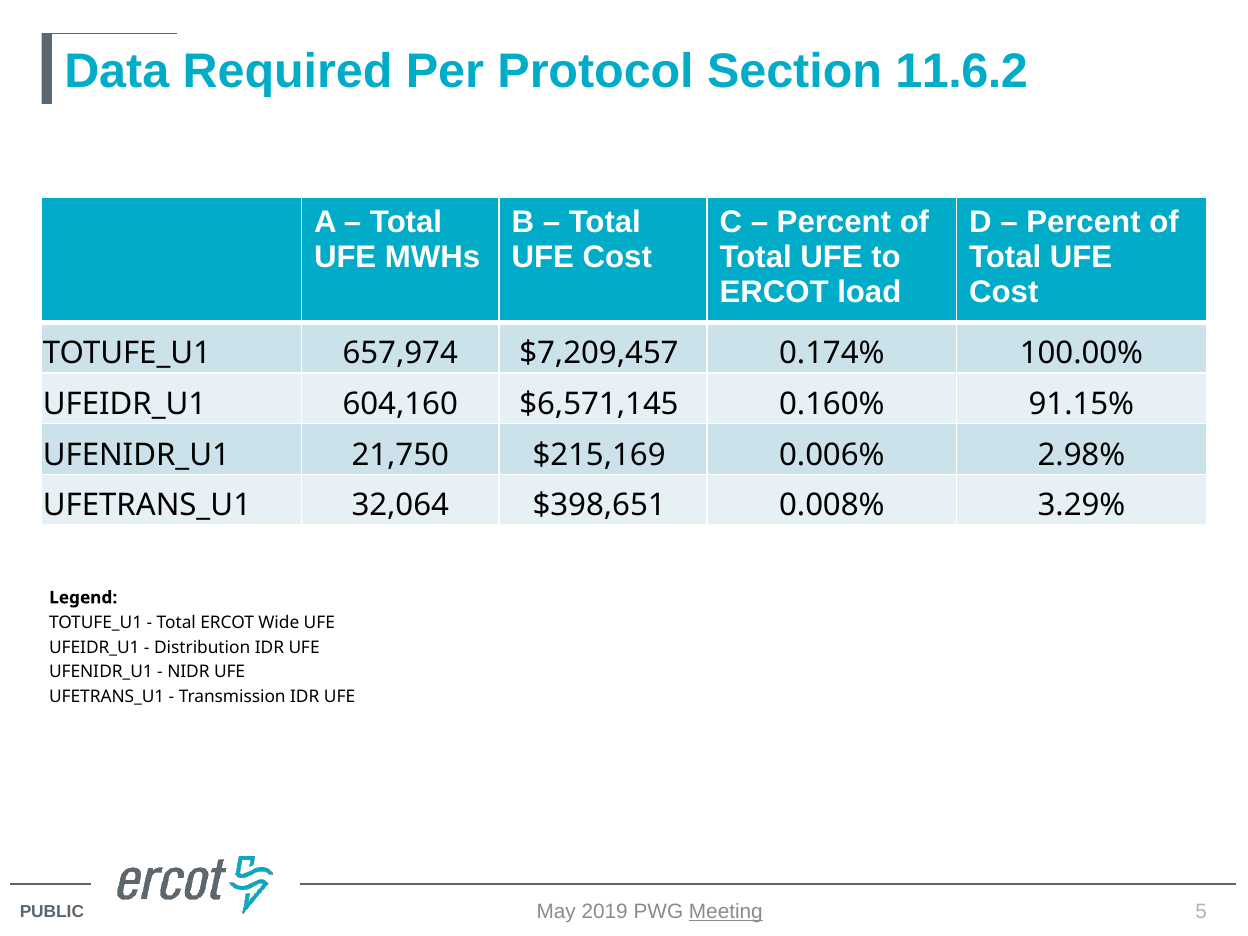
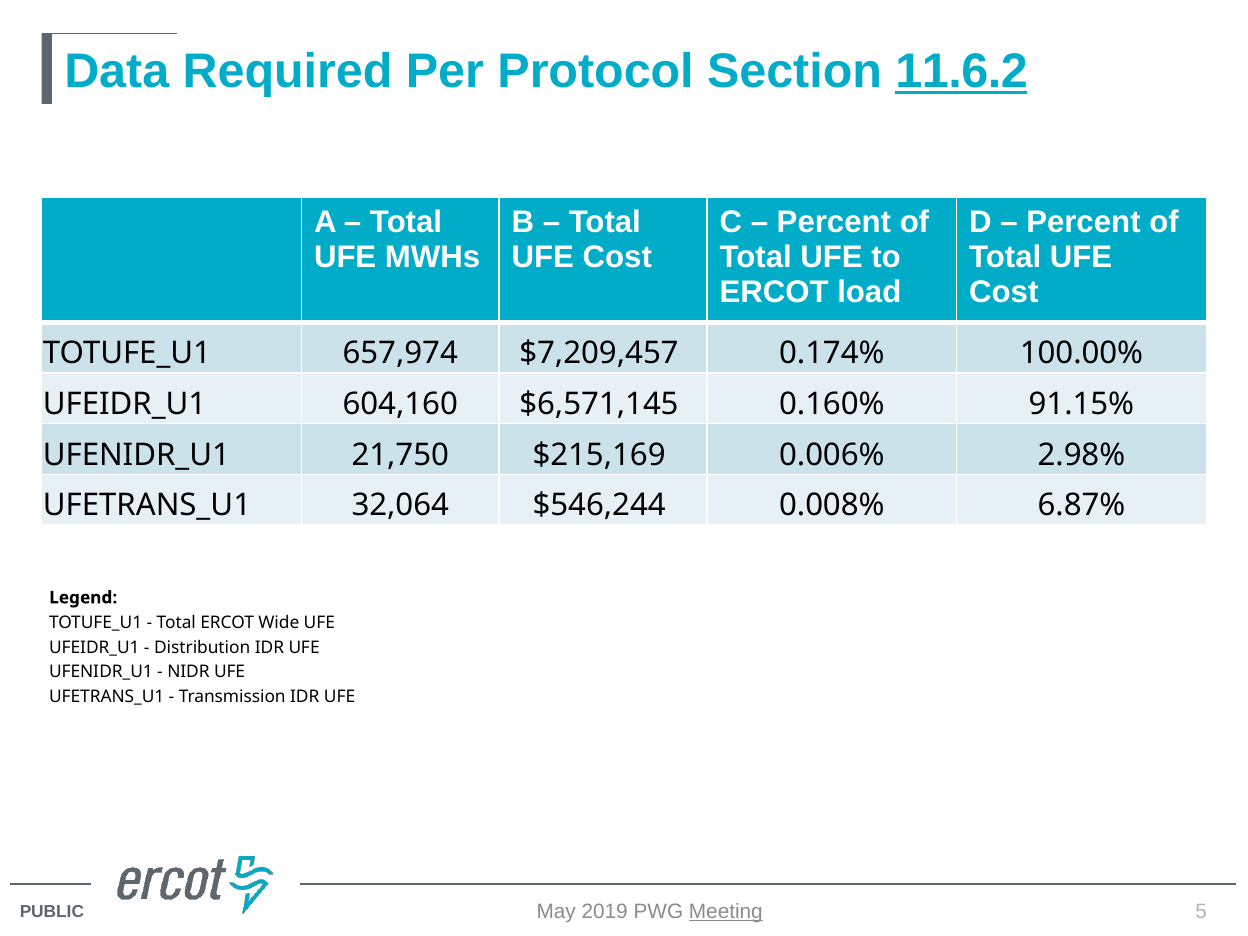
11.6.2 underline: none -> present
$398,651: $398,651 -> $546,244
3.29%: 3.29% -> 6.87%
